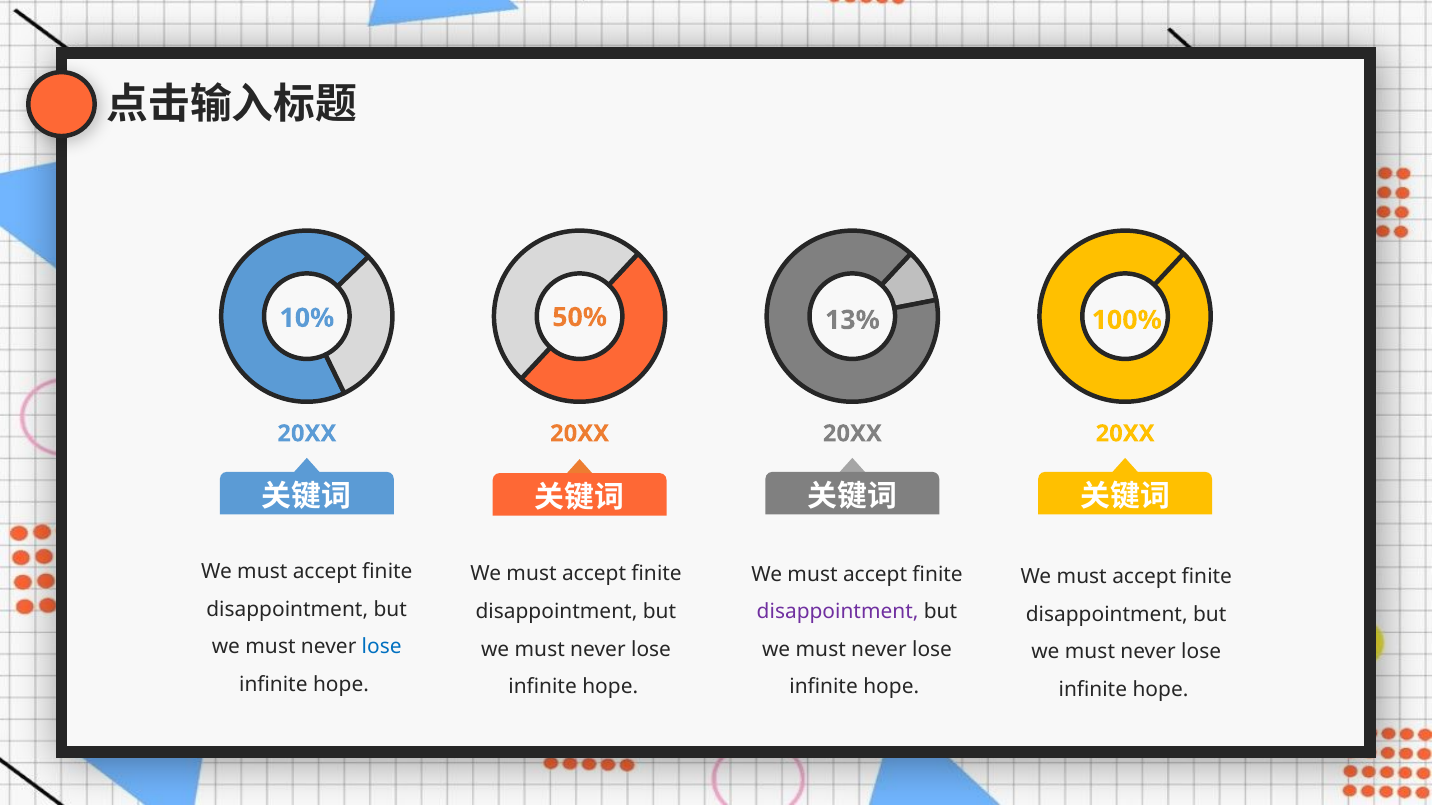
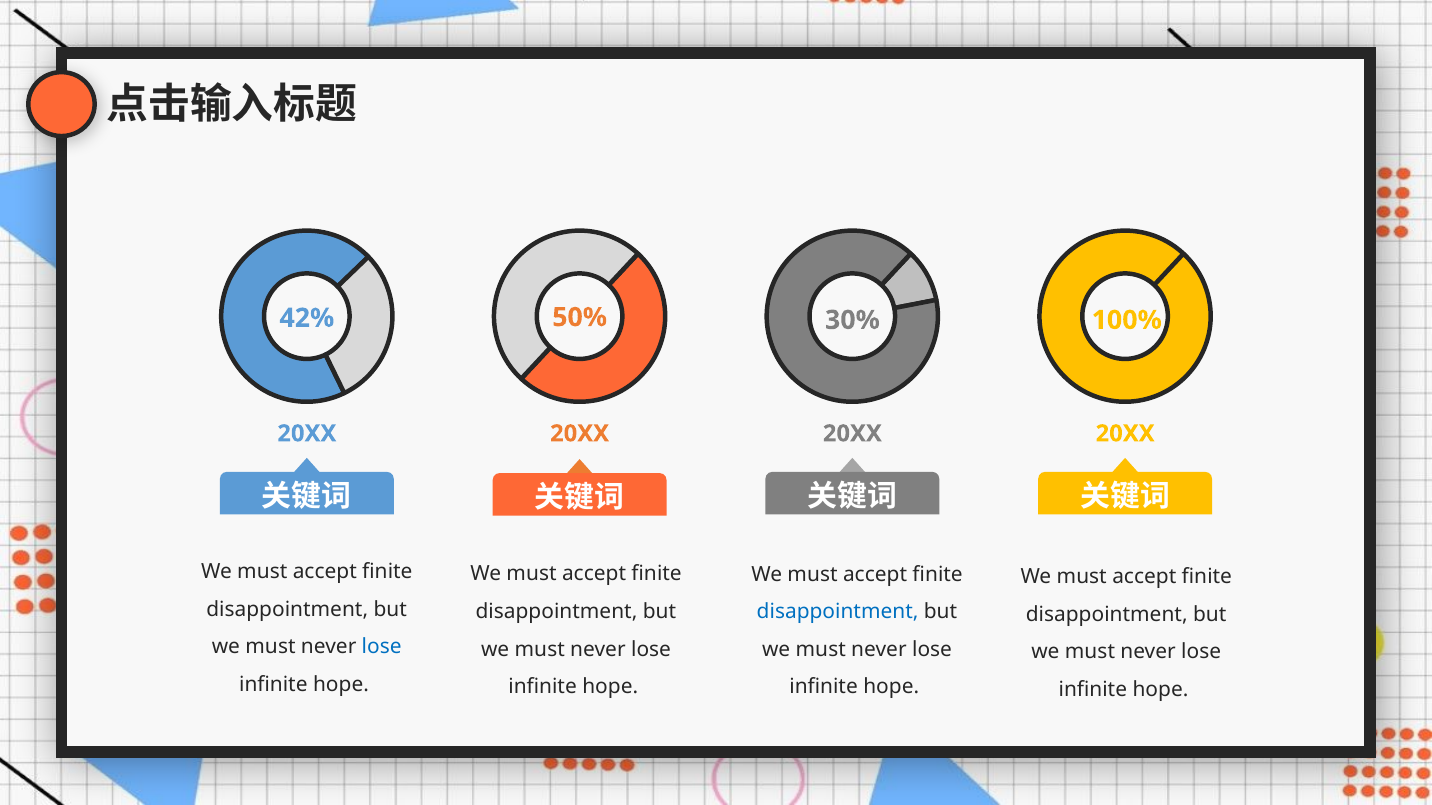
10%: 10% -> 42%
13%: 13% -> 30%
disappointment at (838, 612) colour: purple -> blue
